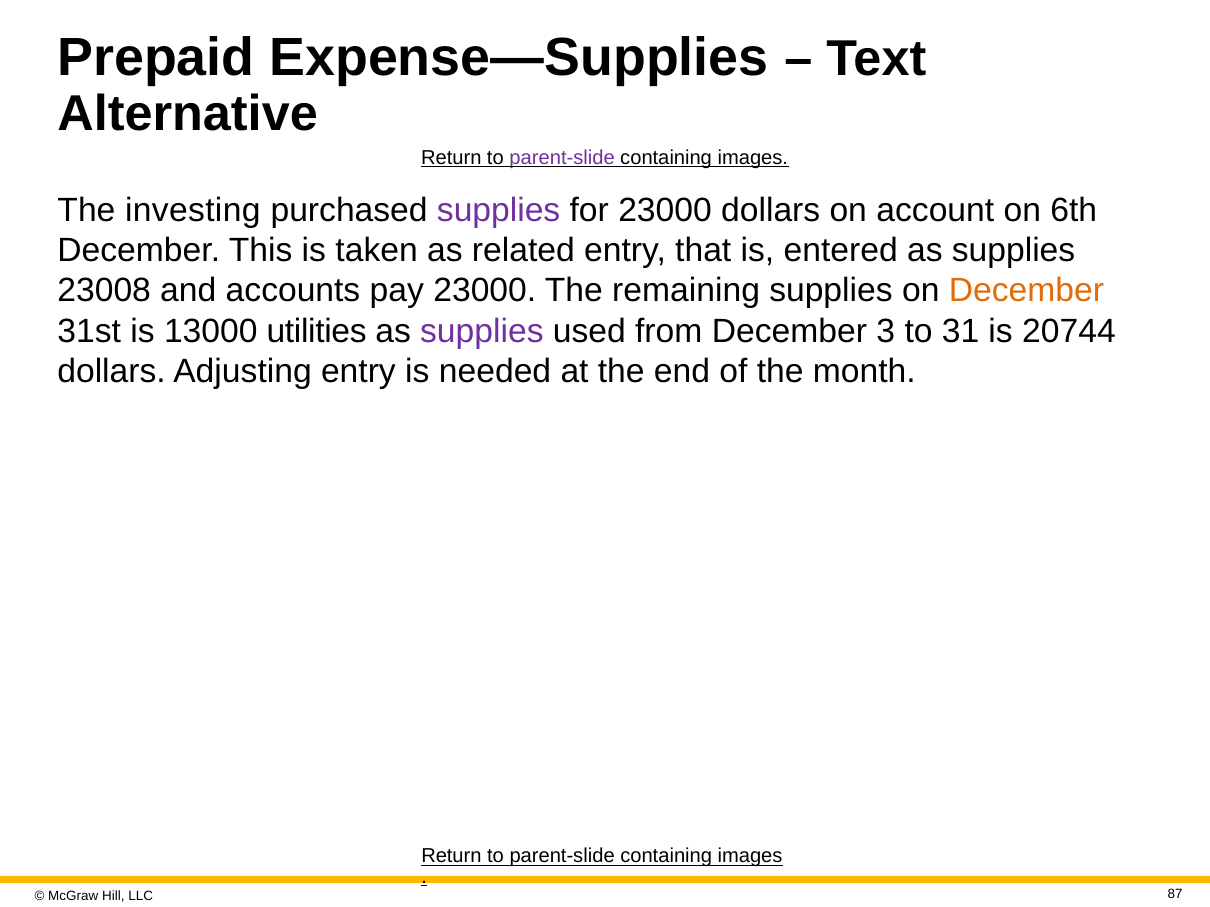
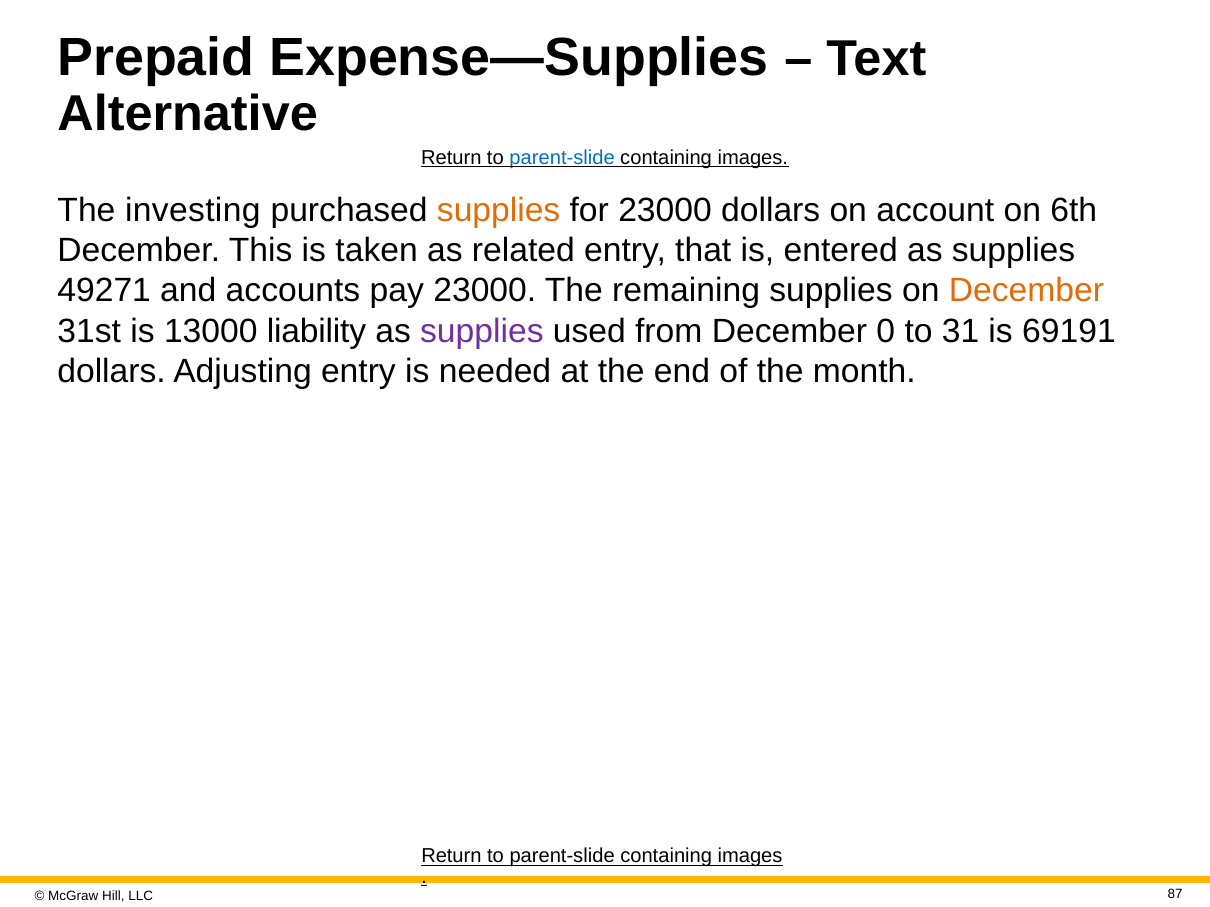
parent-slide at (562, 158) colour: purple -> blue
supplies at (499, 210) colour: purple -> orange
23008: 23008 -> 49271
utilities: utilities -> liability
3: 3 -> 0
20744: 20744 -> 69191
